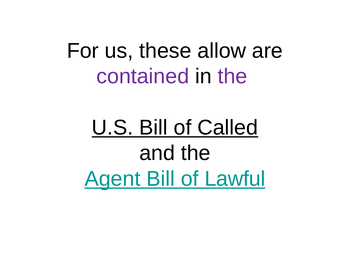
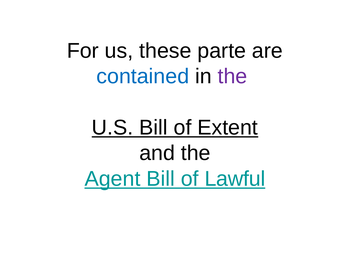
allow: allow -> parte
contained colour: purple -> blue
Called: Called -> Extent
